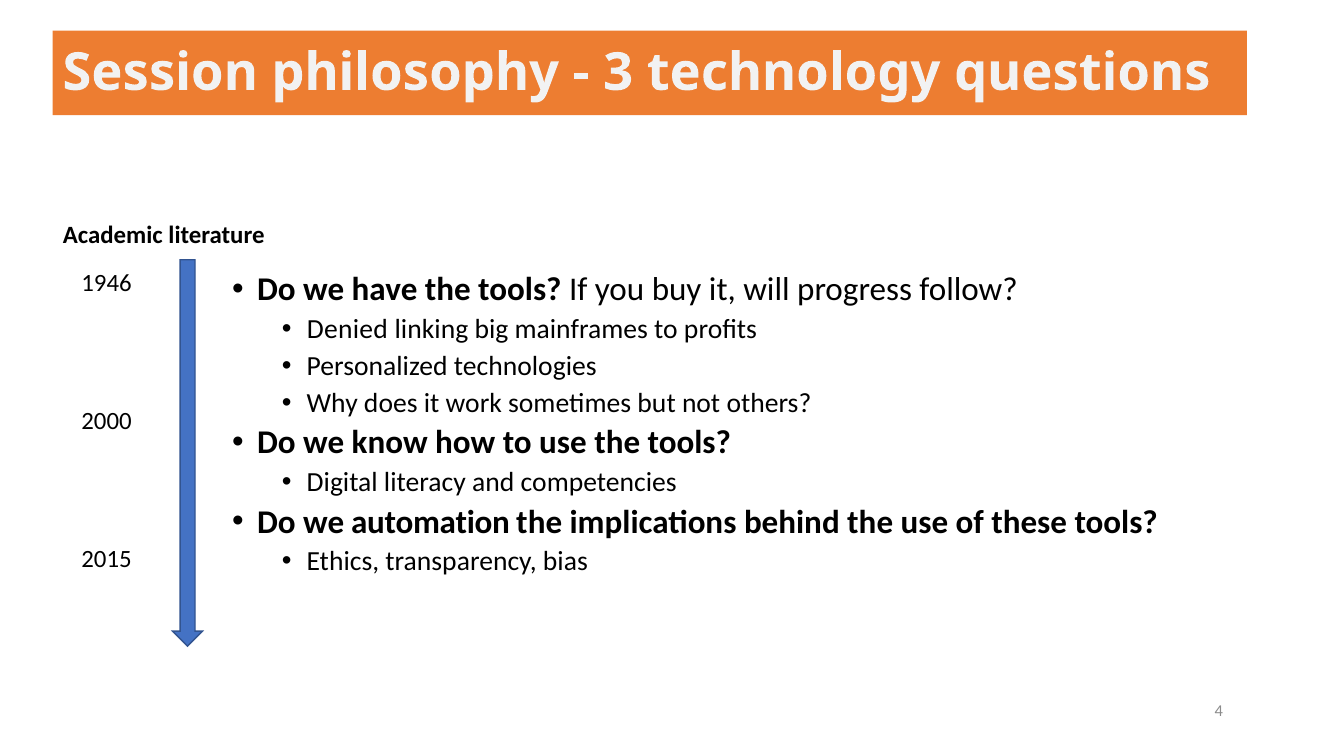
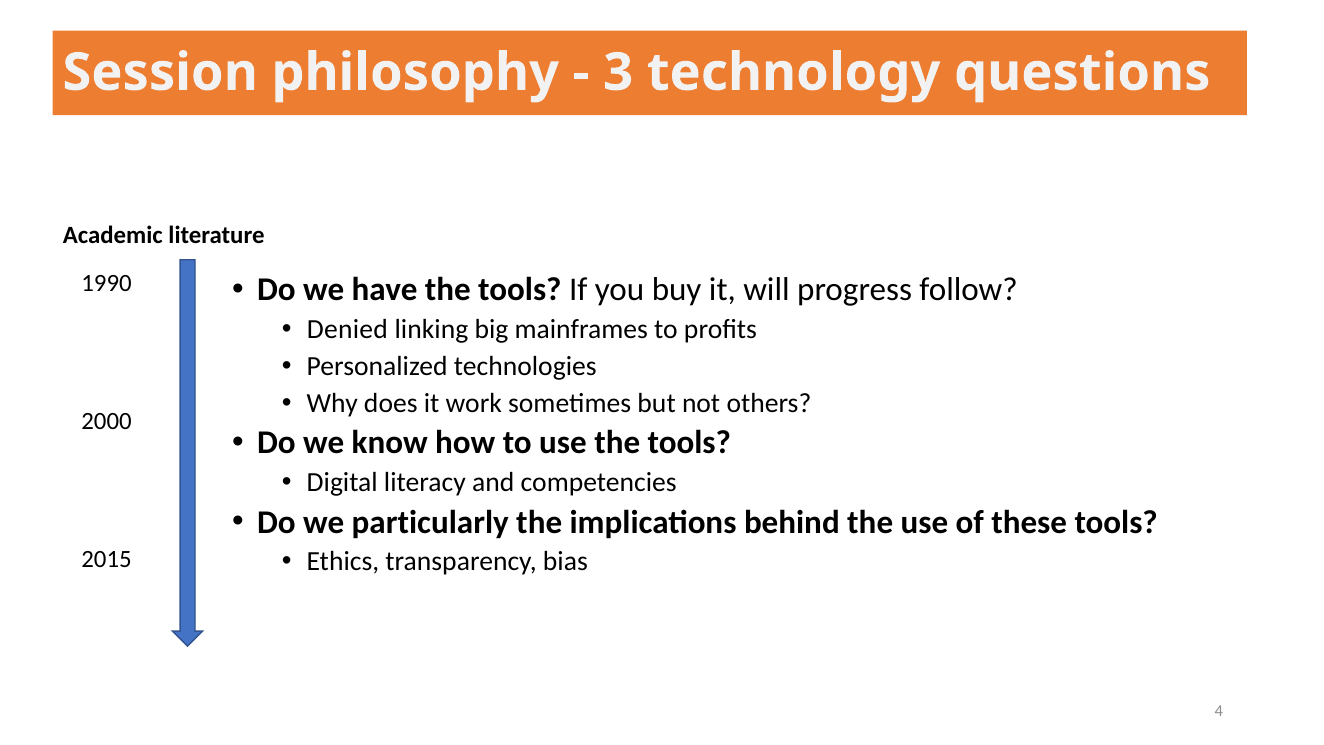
1946: 1946 -> 1990
automation: automation -> particularly
